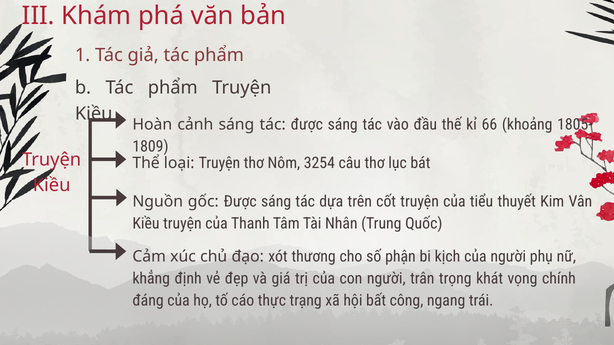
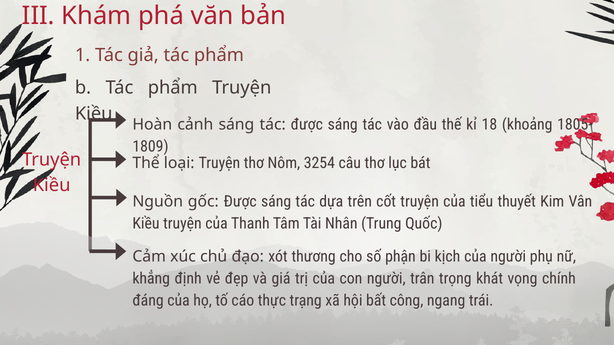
66: 66 -> 18
